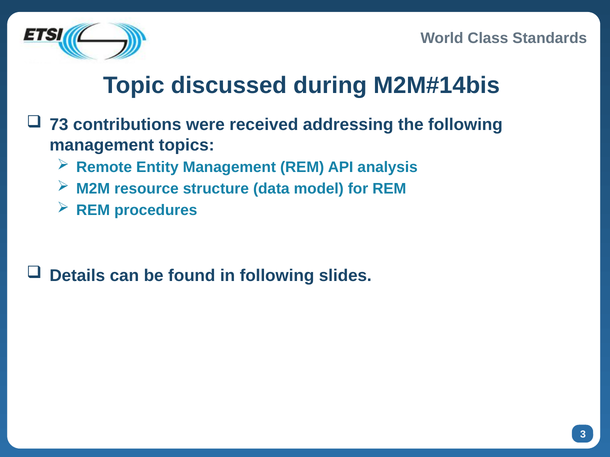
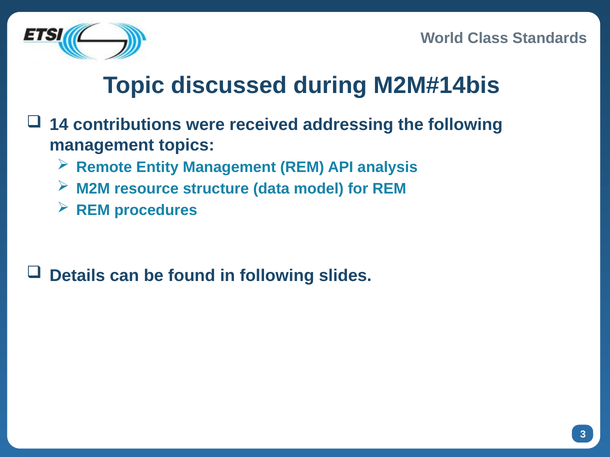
73: 73 -> 14
